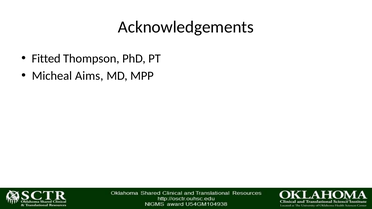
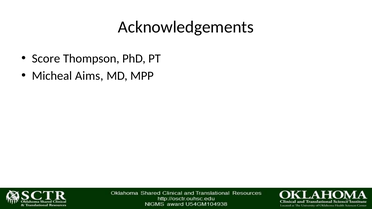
Fitted: Fitted -> Score
